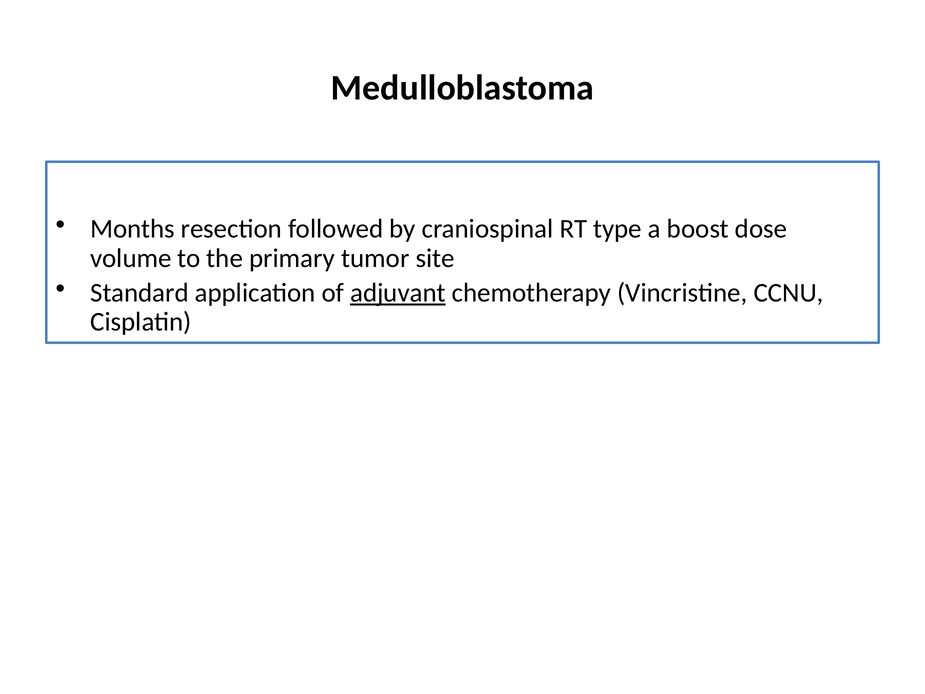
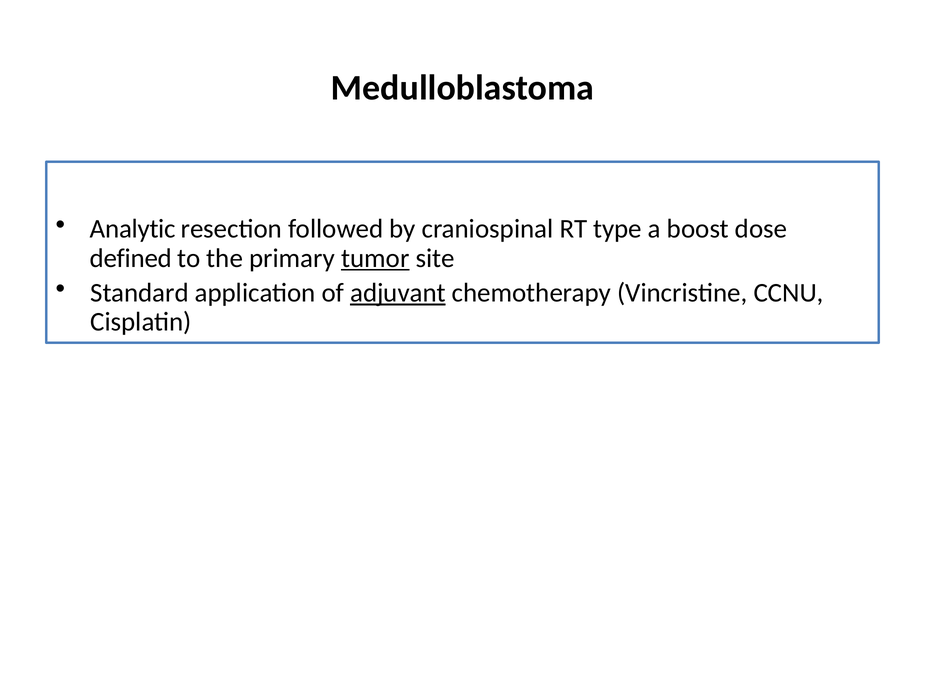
Months: Months -> Analytic
volume: volume -> defined
tumor underline: none -> present
